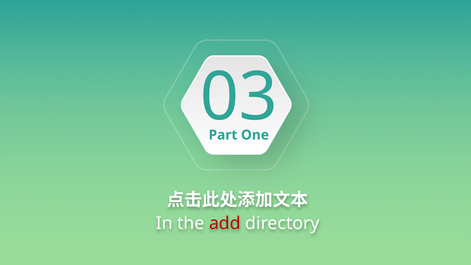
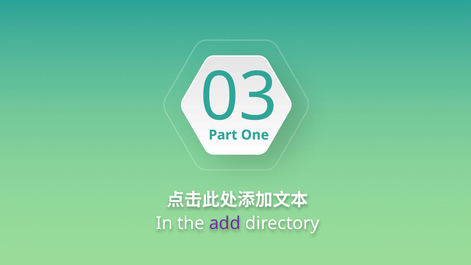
add colour: red -> purple
